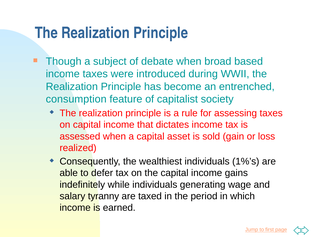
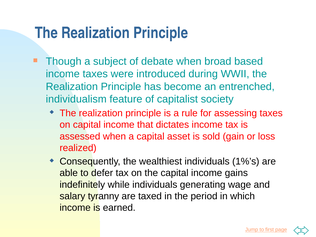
consumption: consumption -> individualism
